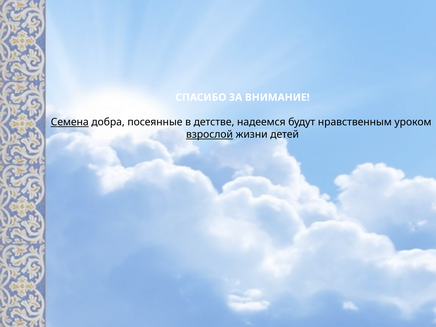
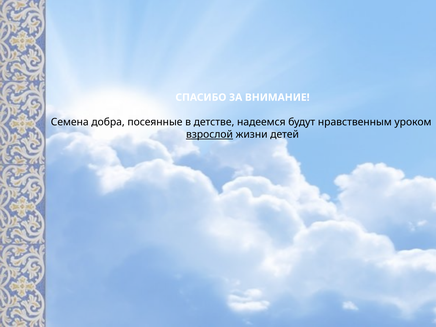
Семена underline: present -> none
